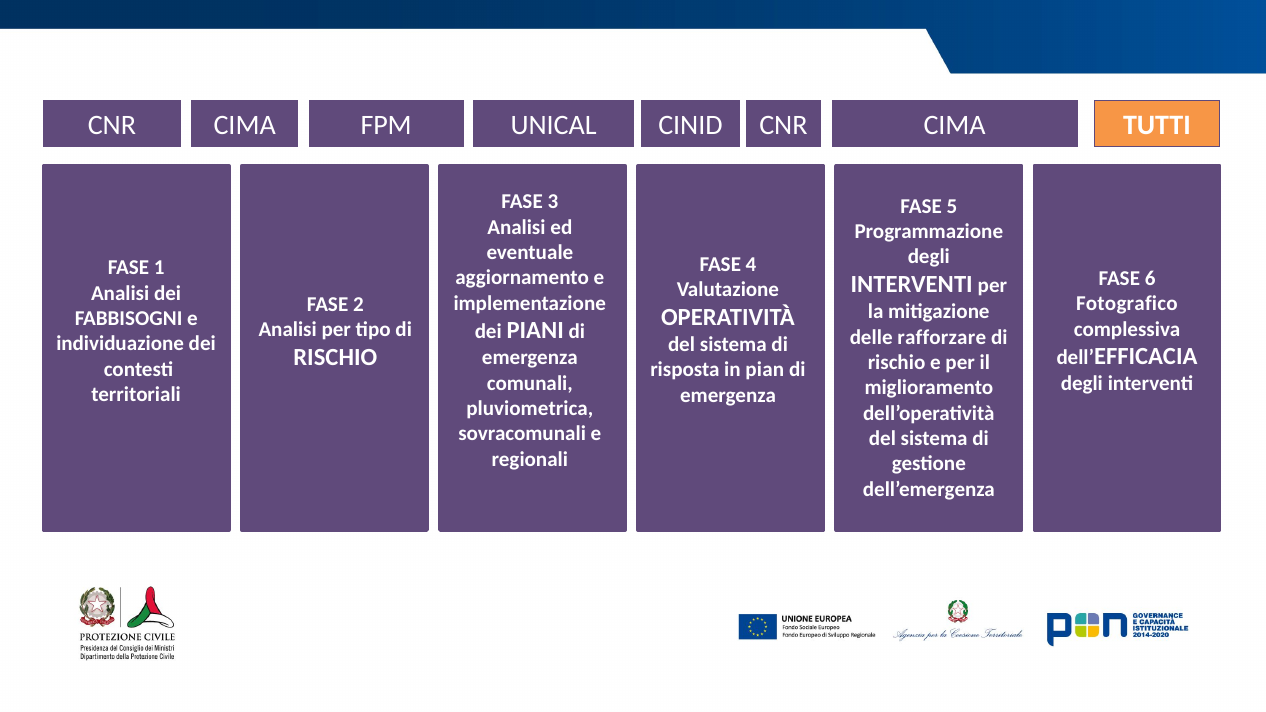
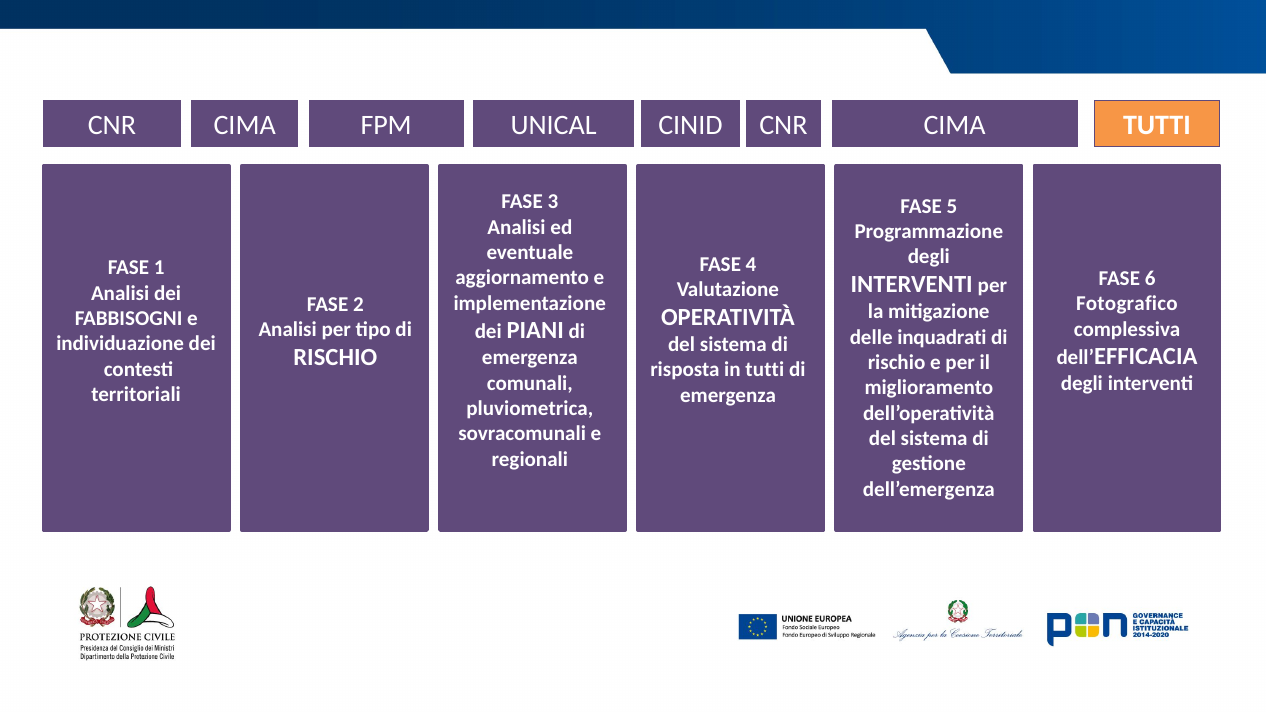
rafforzare: rafforzare -> inquadrati
in pian: pian -> tutti
